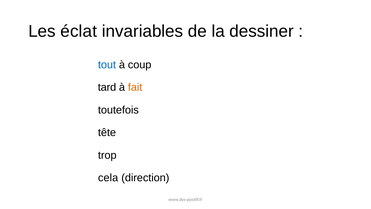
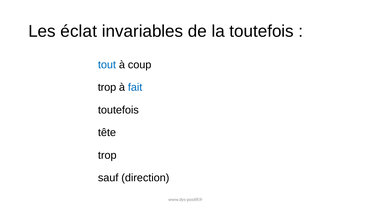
la dessiner: dessiner -> toutefois
tard at (107, 87): tard -> trop
fait colour: orange -> blue
cela: cela -> sauf
